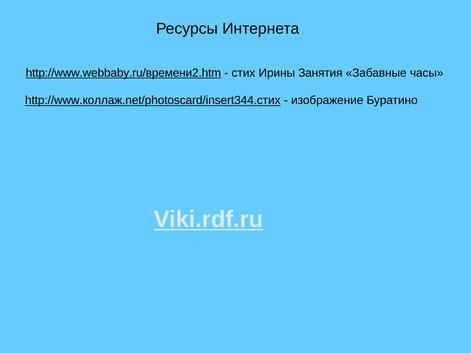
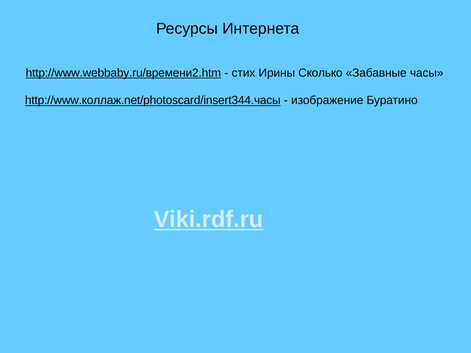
Занятия: Занятия -> Сколько
http://www.коллаж.net/photoscard/insert344.стих: http://www.коллаж.net/photoscard/insert344.стих -> http://www.коллаж.net/photoscard/insert344.часы
